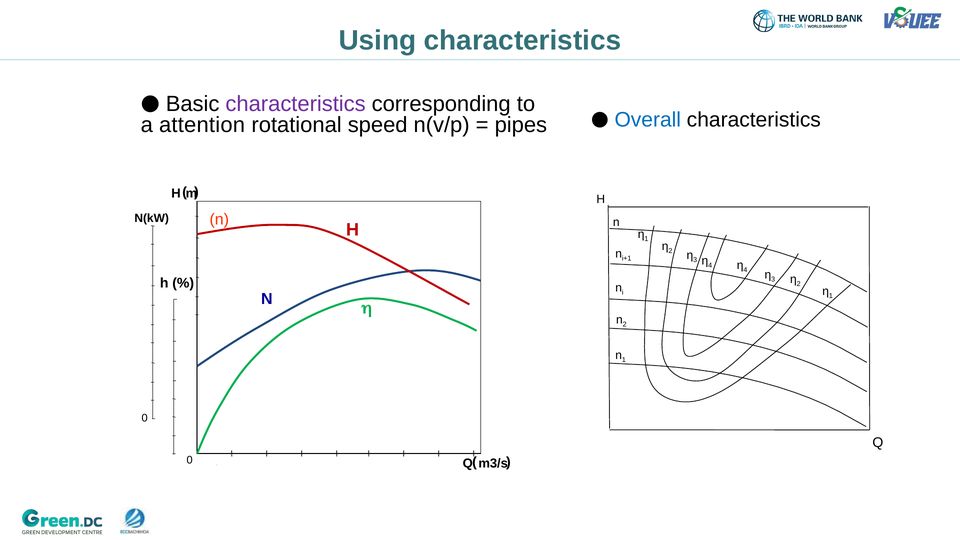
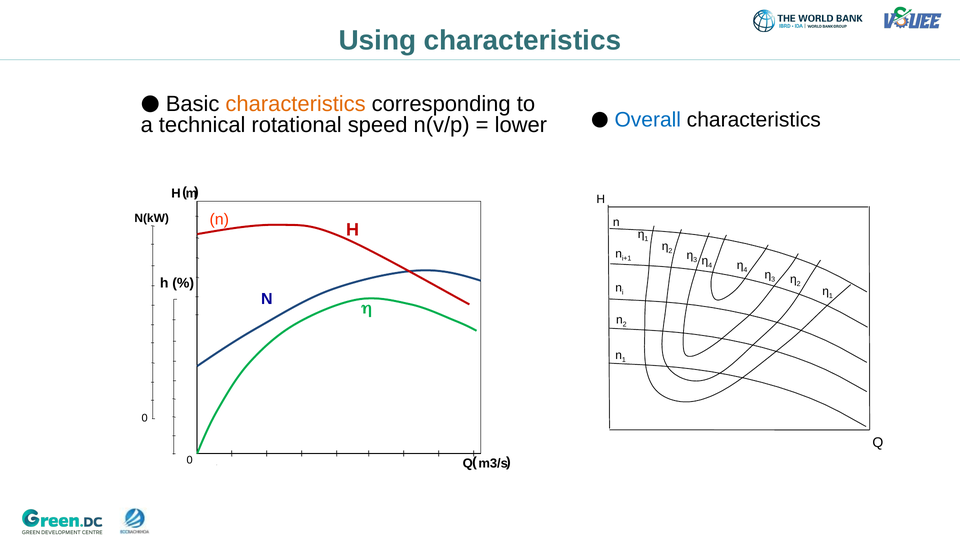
characteristics at (296, 104) colour: purple -> orange
attention: attention -> technical
pipes: pipes -> lower
